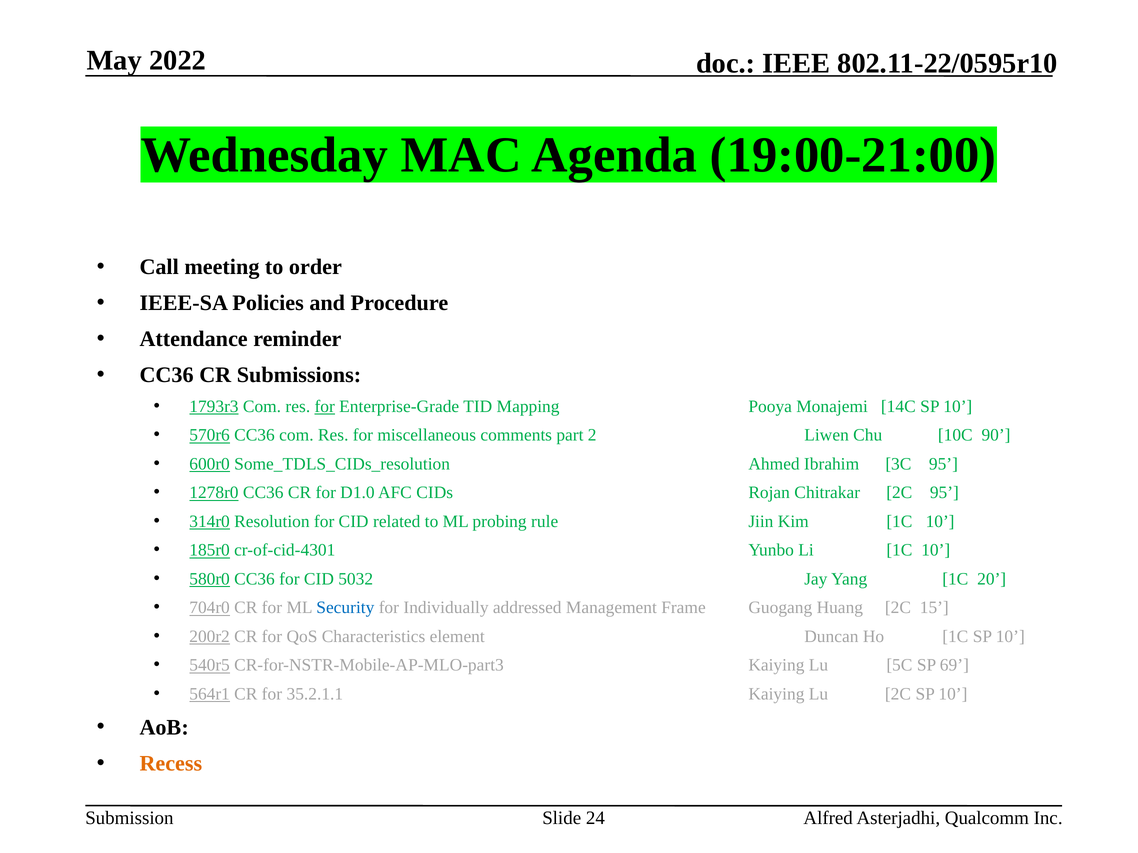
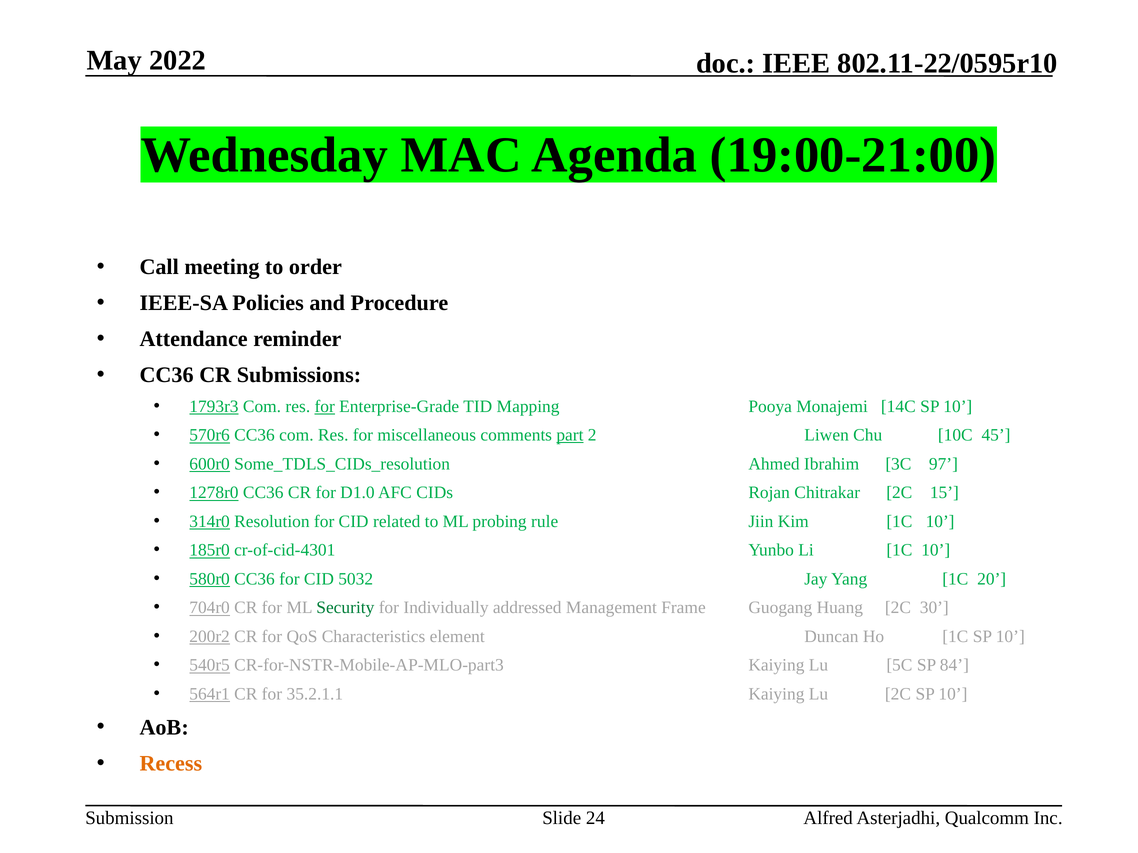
part underline: none -> present
90: 90 -> 45
3C 95: 95 -> 97
2C 95: 95 -> 15
Security colour: blue -> green
15: 15 -> 30
69: 69 -> 84
